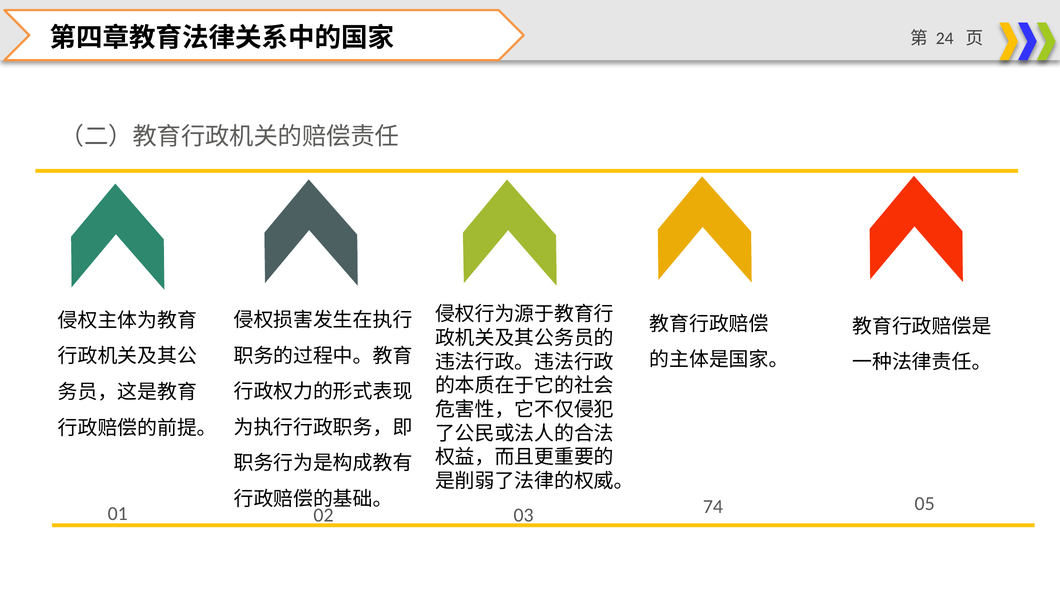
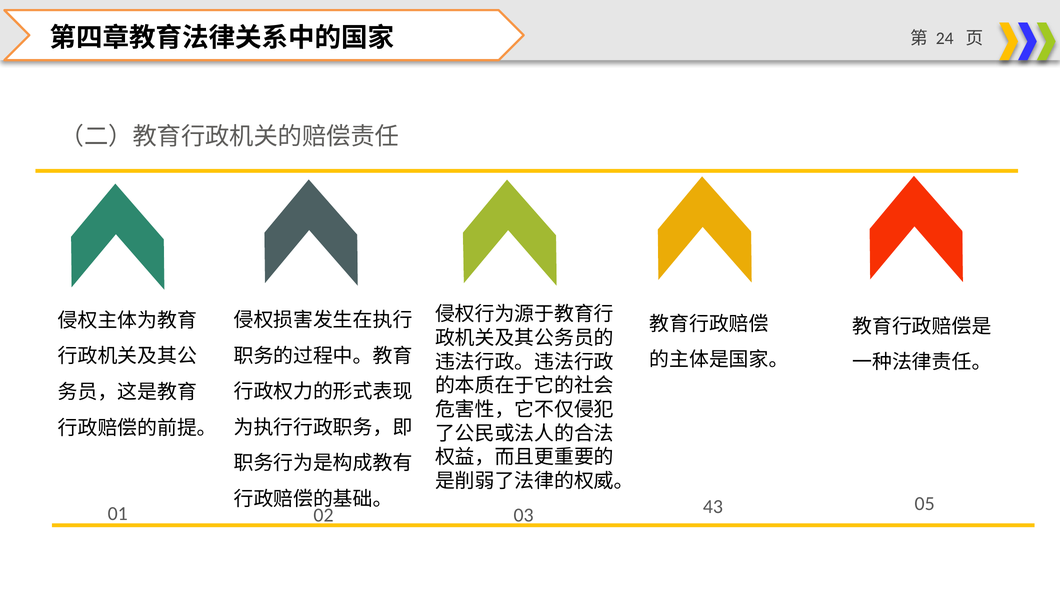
74: 74 -> 43
